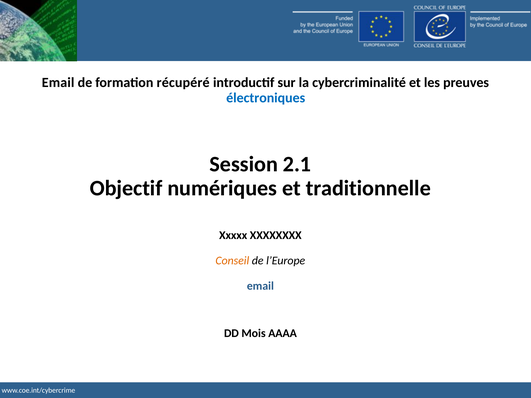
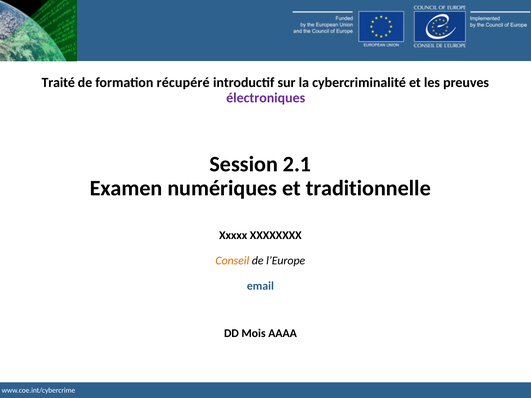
Email at (58, 83): Email -> Traité
électroniques colour: blue -> purple
Objectif: Objectif -> Examen
